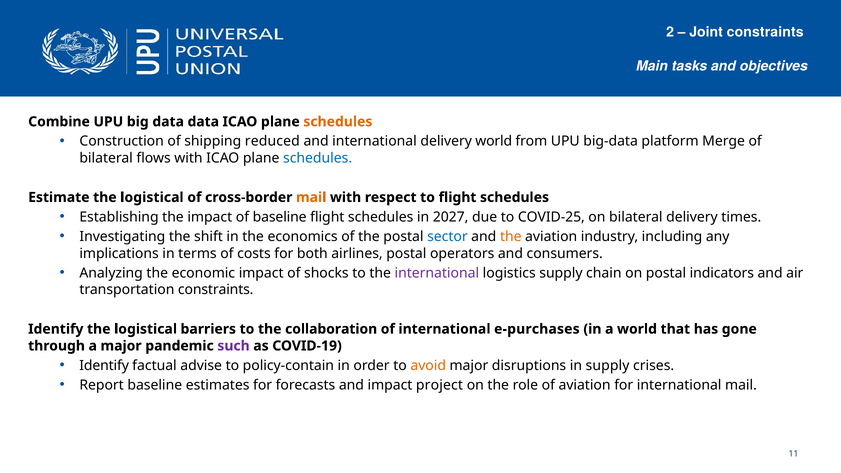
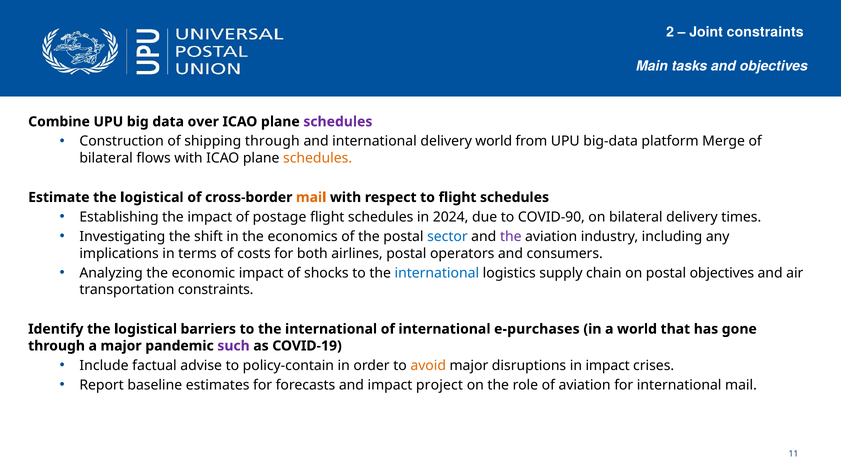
data data: data -> over
schedules at (338, 122) colour: orange -> purple
shipping reduced: reduced -> through
schedules at (318, 158) colour: blue -> orange
of baseline: baseline -> postage
2027: 2027 -> 2024
COVID-25: COVID-25 -> COVID-90
the at (511, 237) colour: orange -> purple
international at (437, 273) colour: purple -> blue
postal indicators: indicators -> objectives
barriers to the collaboration: collaboration -> international
Identify at (104, 366): Identify -> Include
in supply: supply -> impact
